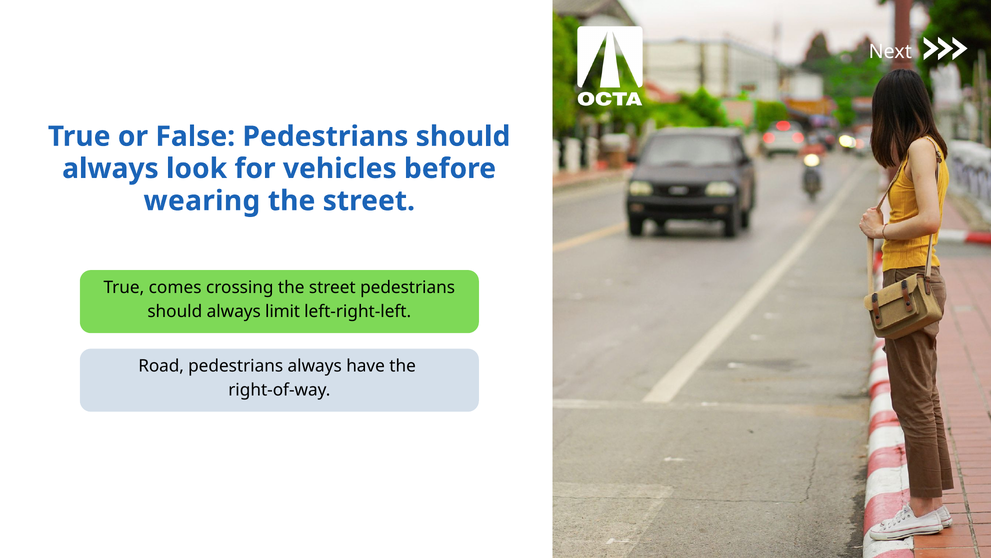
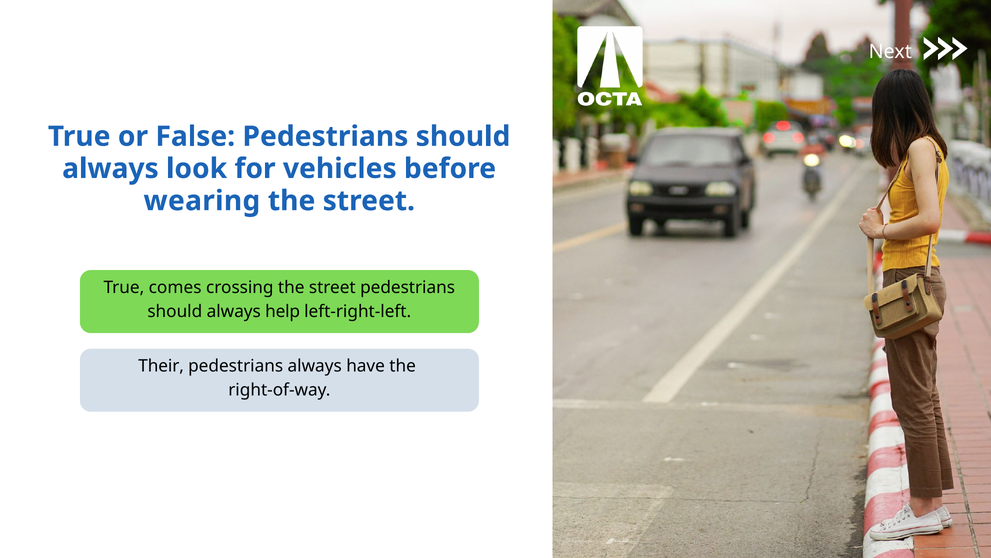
limit: limit -> help
Road: Road -> Their
